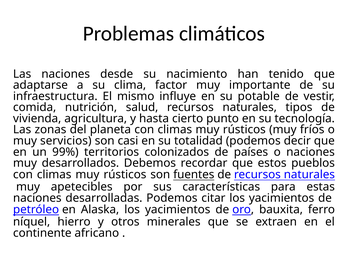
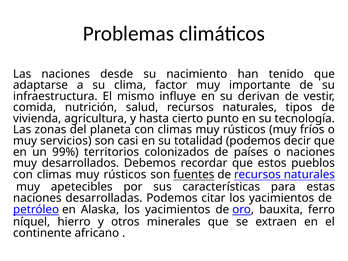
potable: potable -> derivan
